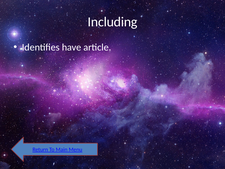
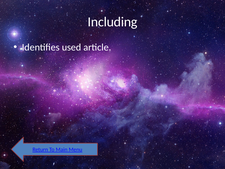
have: have -> used
